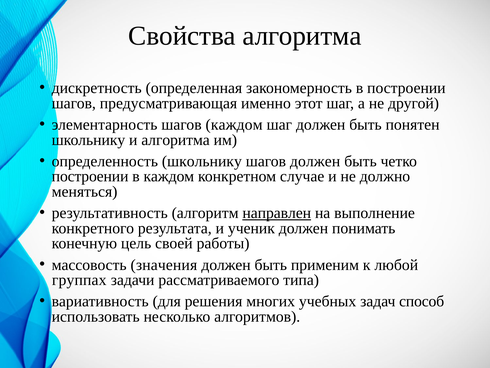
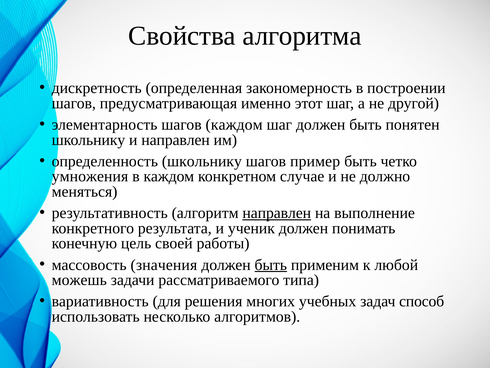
и алгоритма: алгоритма -> направлен
шагов должен: должен -> пример
построении at (90, 176): построении -> умножения
быть at (271, 264) underline: none -> present
группах: группах -> можешь
